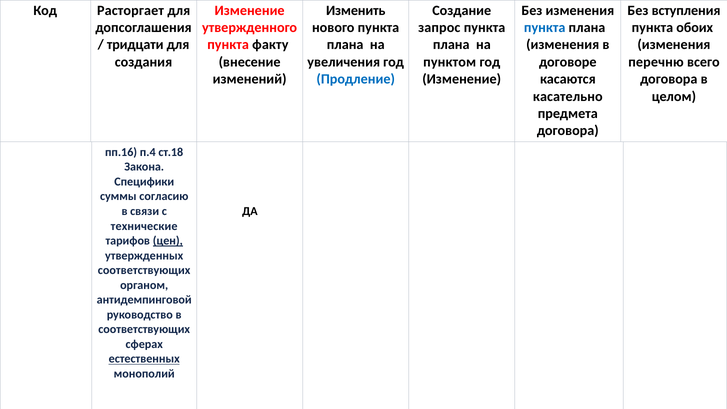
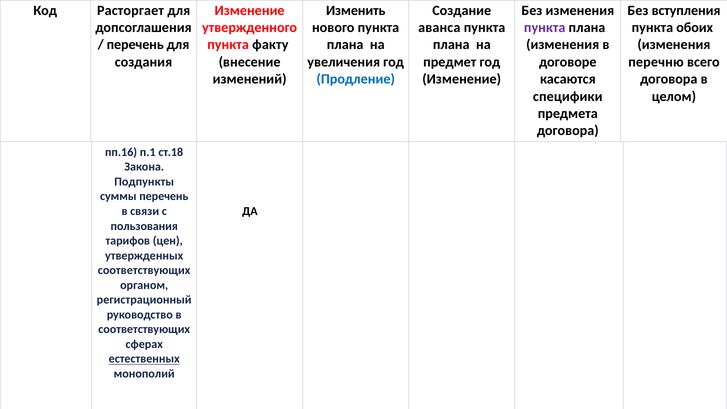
запрос: запрос -> аванса
пункта at (545, 28) colour: blue -> purple
тридцати at (135, 45): тридцати -> перечень
пунктом: пунктом -> предмет
касательно: касательно -> специфики
п.4: п.4 -> п.1
Специфики: Специфики -> Подпункты
суммы согласию: согласию -> перечень
технические: технические -> пользования
цен underline: present -> none
антидемпинговой: антидемпинговой -> регистрационный
